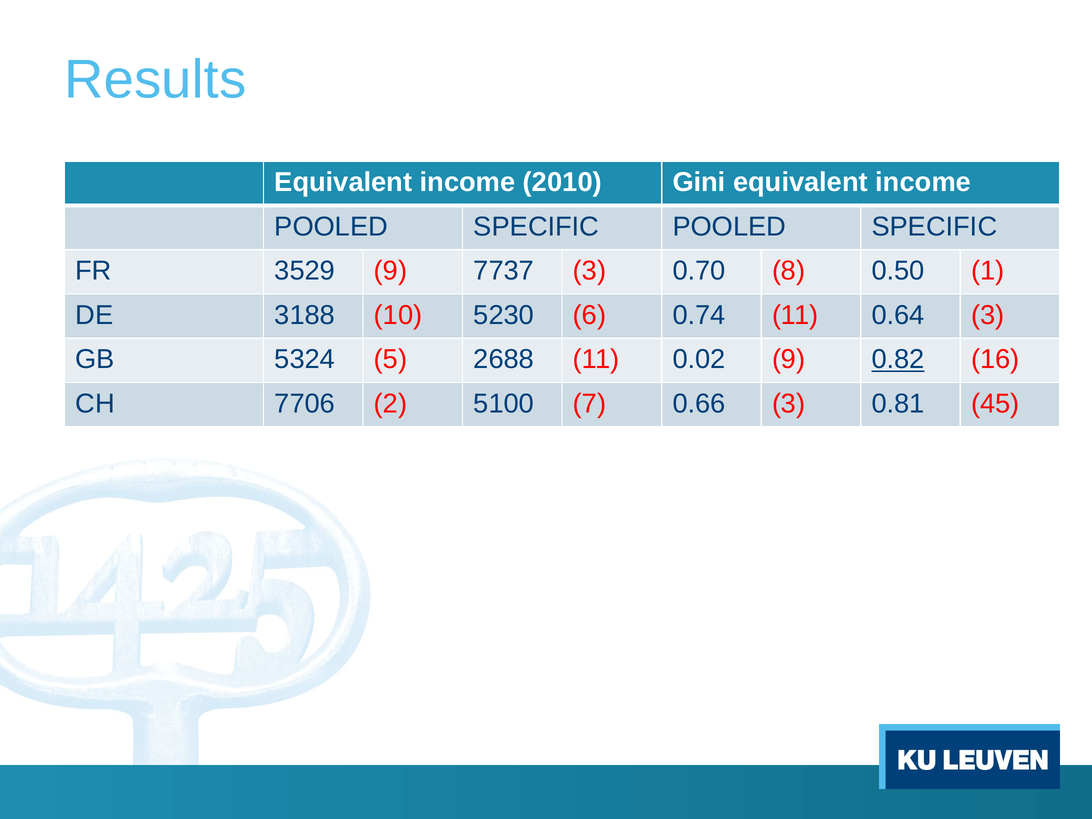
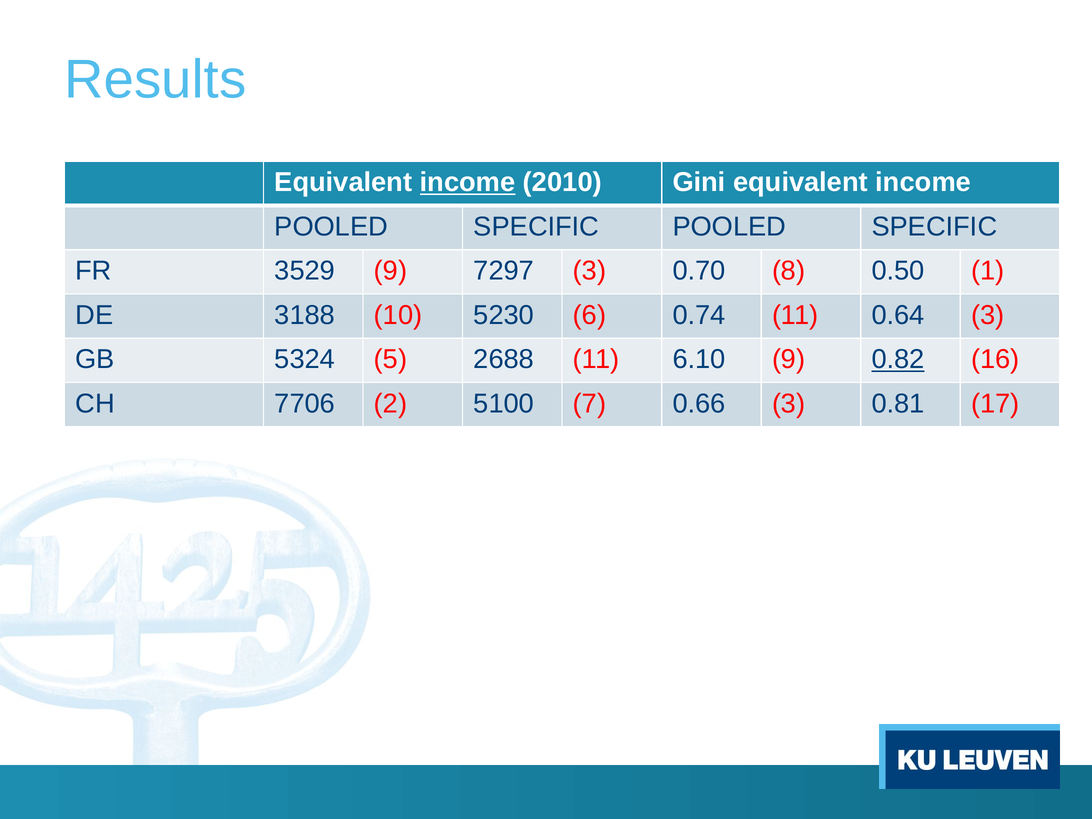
income at (468, 182) underline: none -> present
7737: 7737 -> 7297
0.02: 0.02 -> 6.10
45: 45 -> 17
